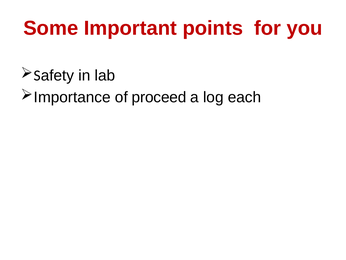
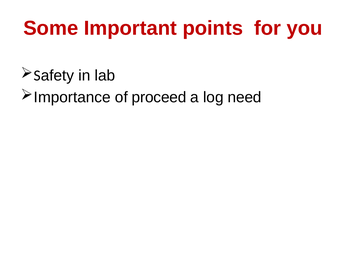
each: each -> need
